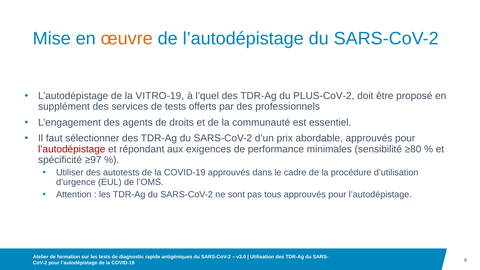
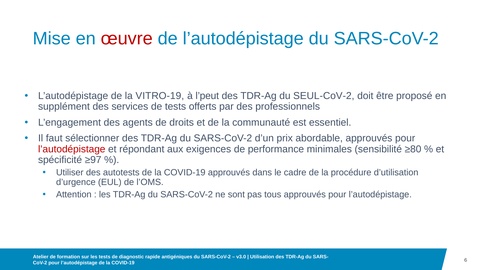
œuvre colour: orange -> red
l’quel: l’quel -> l’peut
PLUS-CoV-2: PLUS-CoV-2 -> SEUL-CoV-2
